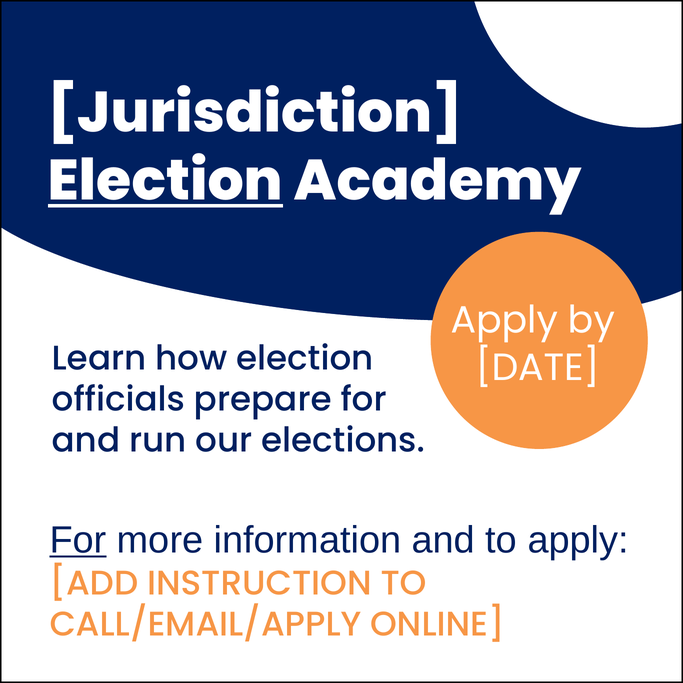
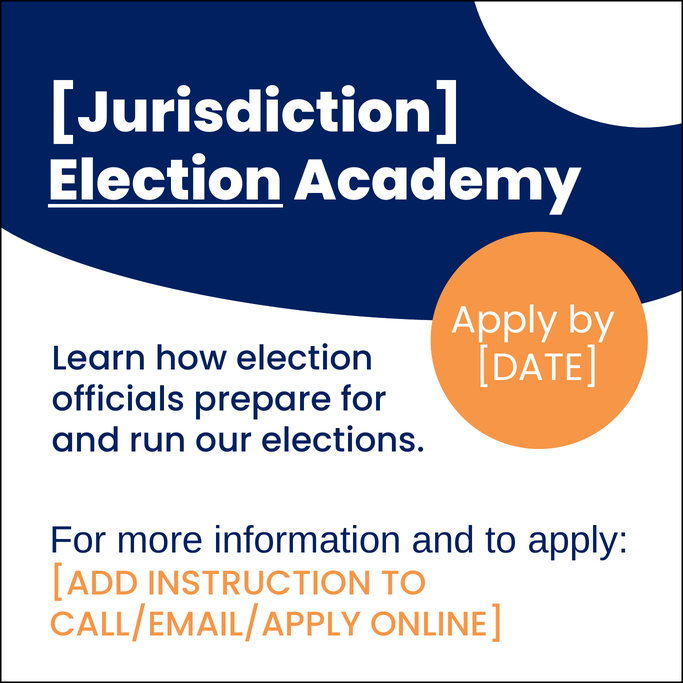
For at (78, 540) underline: present -> none
